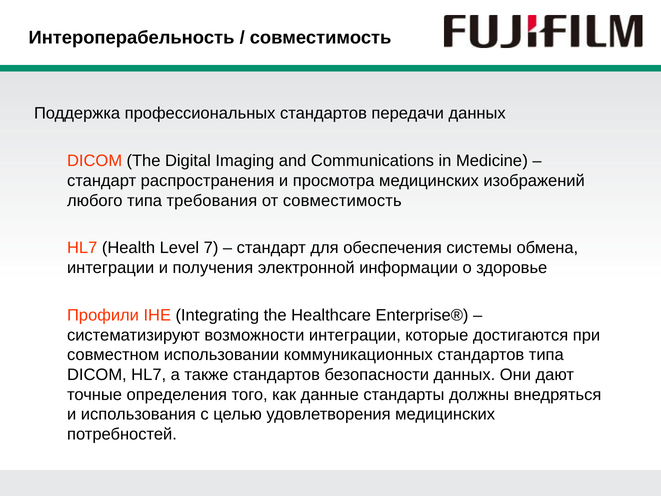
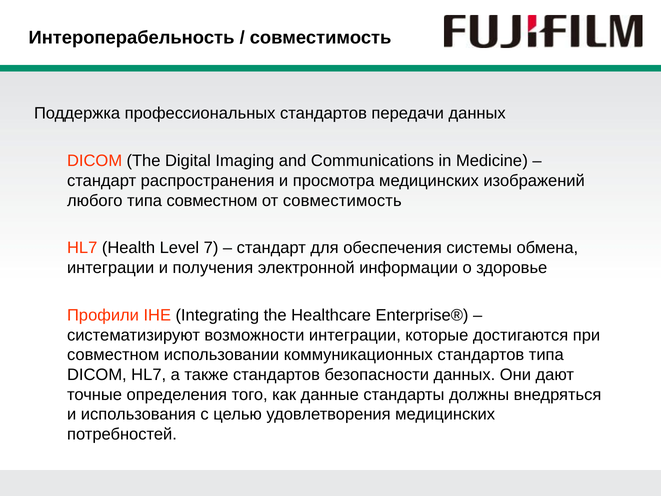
типа требования: требования -> совместном
